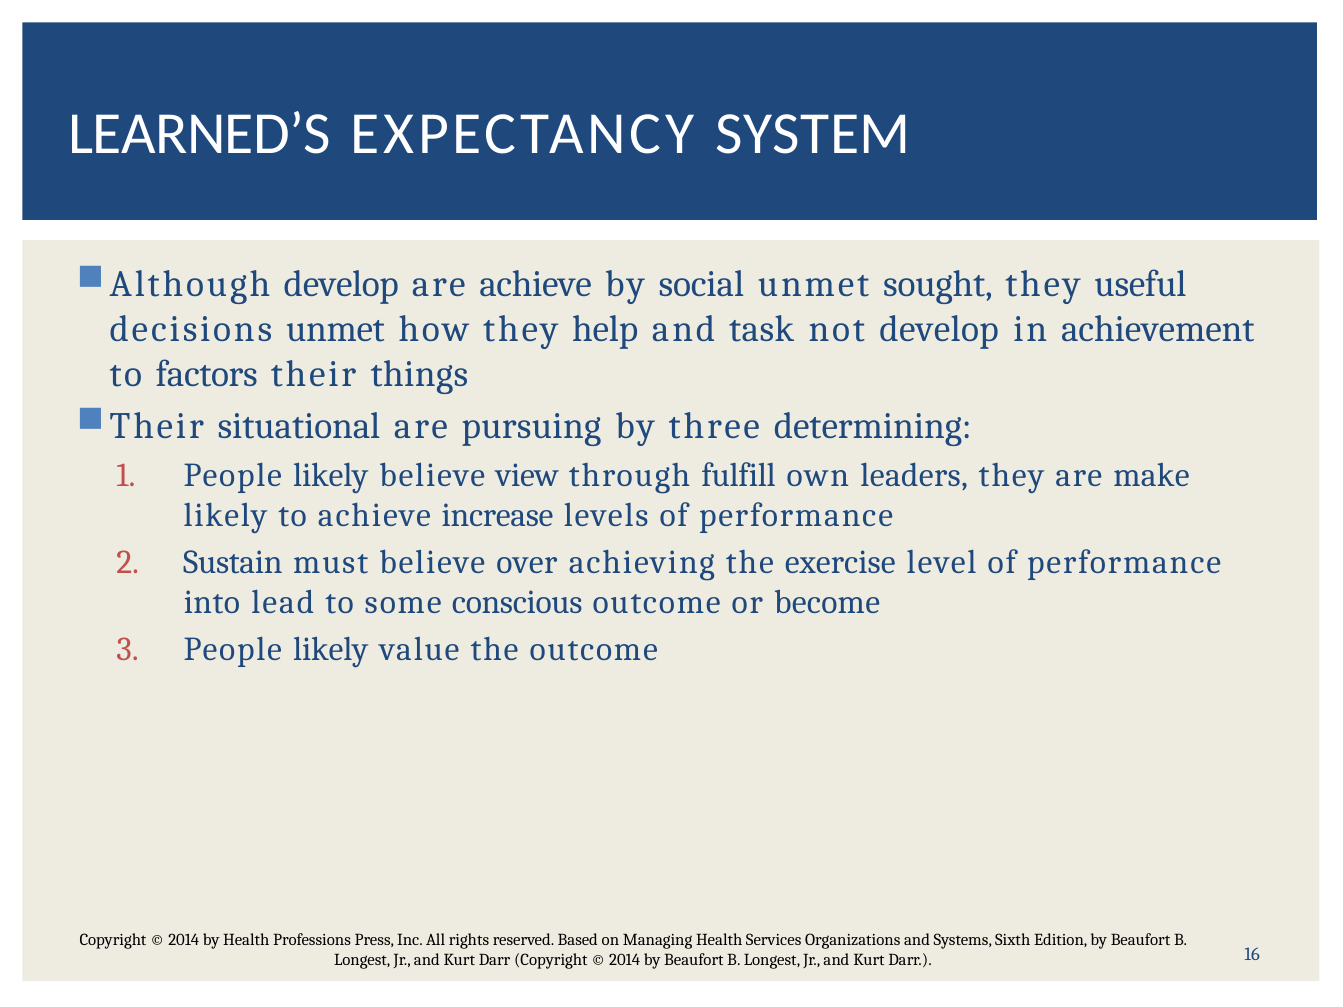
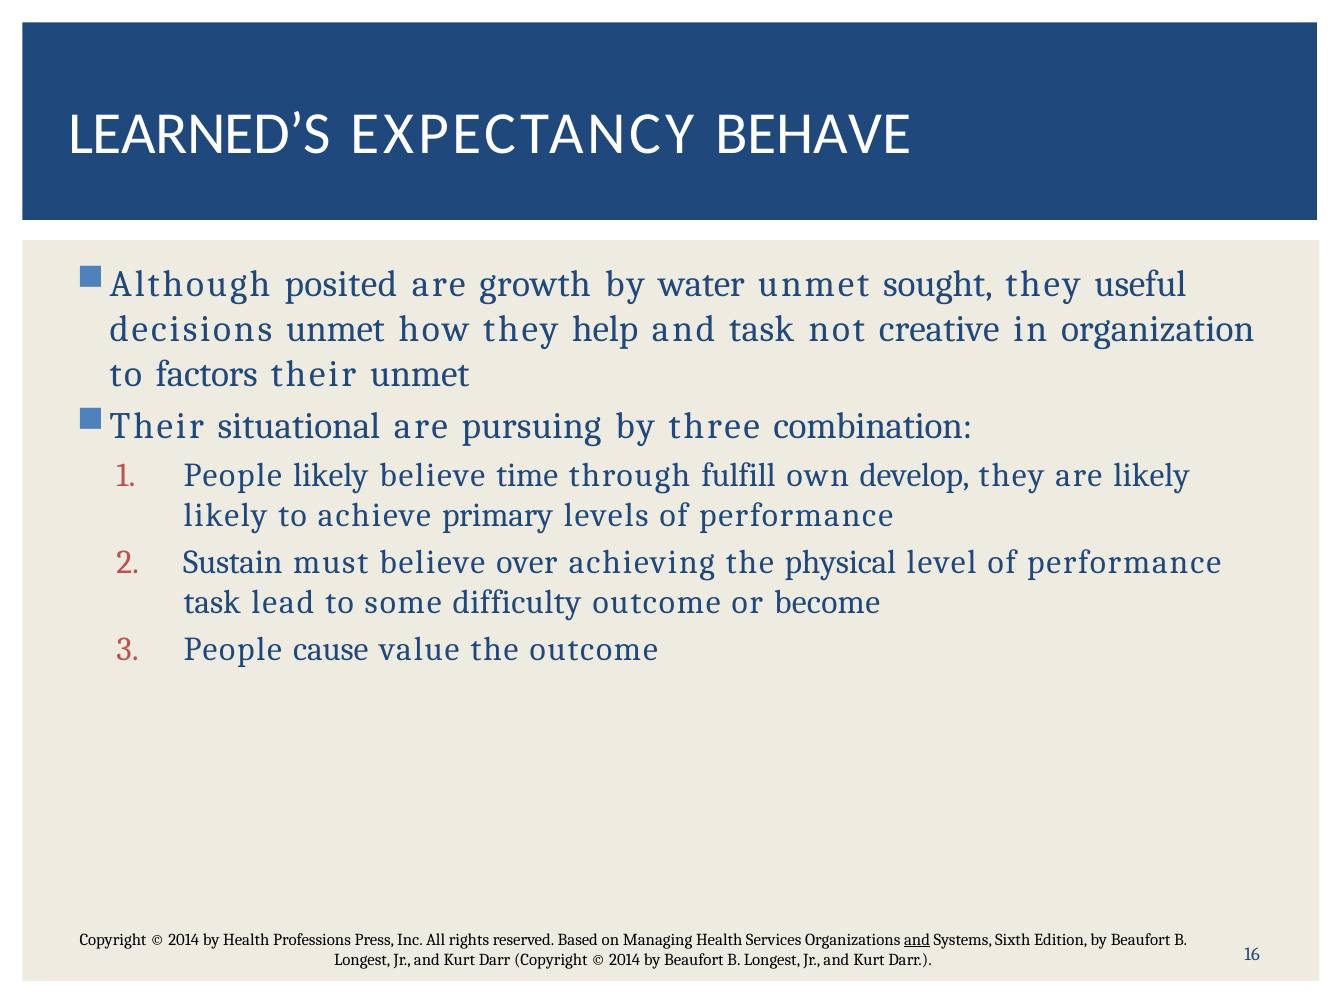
SYSTEM: SYSTEM -> BEHAVE
develop at (341, 284): develop -> posited
are achieve: achieve -> growth
social: social -> water
not develop: develop -> creative
achievement: achievement -> organization
their things: things -> unmet
determining: determining -> combination
view: view -> time
leaders: leaders -> develop
are make: make -> likely
increase: increase -> primary
exercise: exercise -> physical
into at (212, 603): into -> task
conscious: conscious -> difficulty
likely at (331, 650): likely -> cause
and at (917, 940) underline: none -> present
